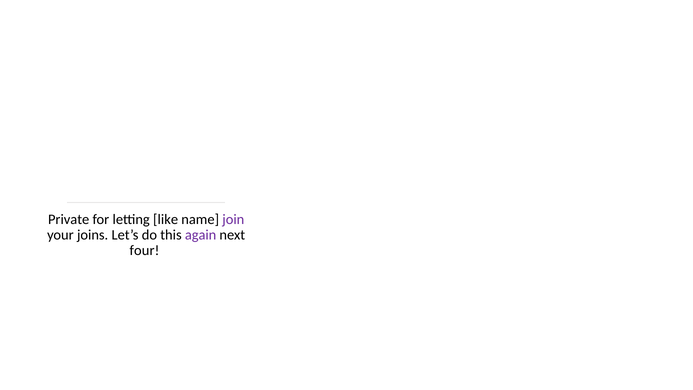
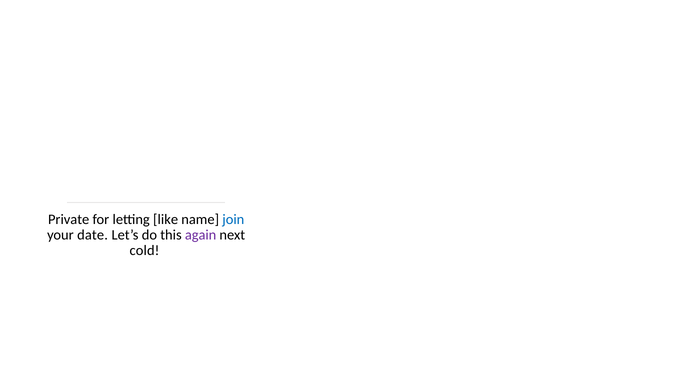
join colour: purple -> blue
joins: joins -> date
four: four -> cold
